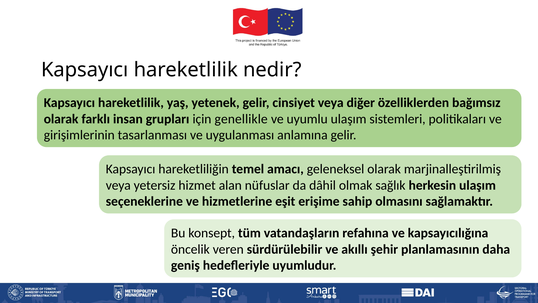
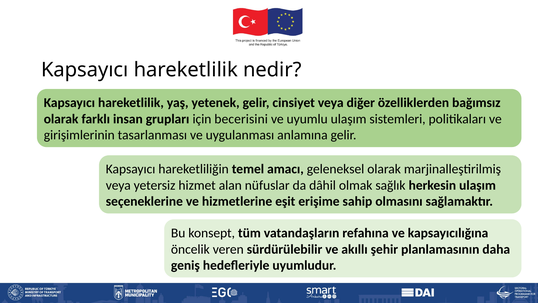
genellikle: genellikle -> becerisini
